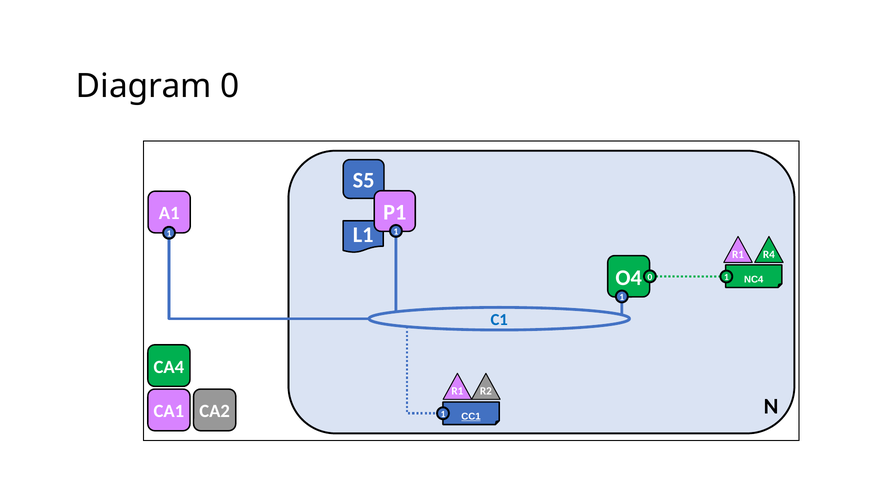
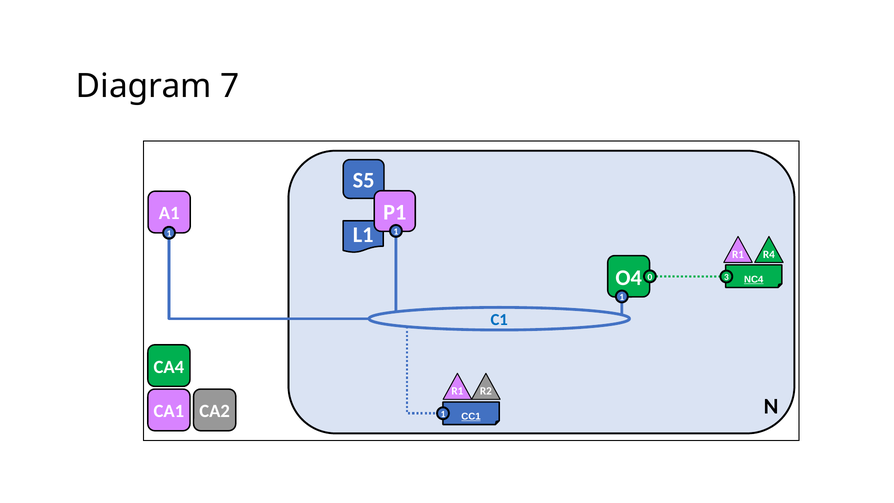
Diagram 0: 0 -> 7
0 1: 1 -> 3
NC4 underline: none -> present
